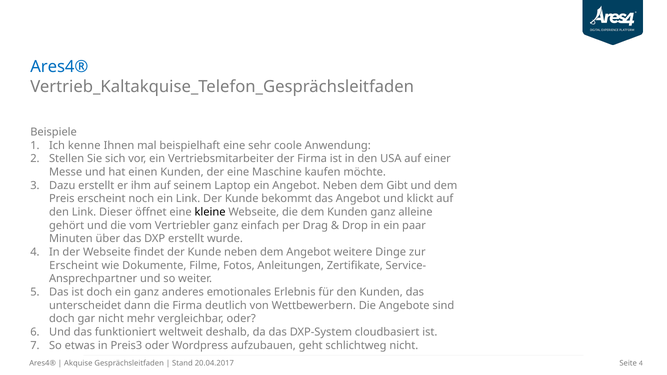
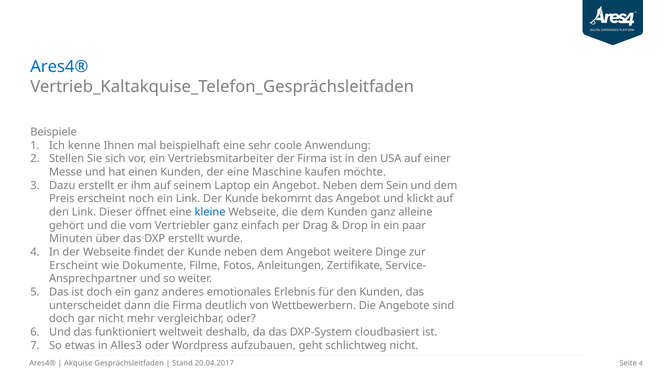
Gibt: Gibt -> Sein
kleine colour: black -> blue
Preis3: Preis3 -> Alles3
